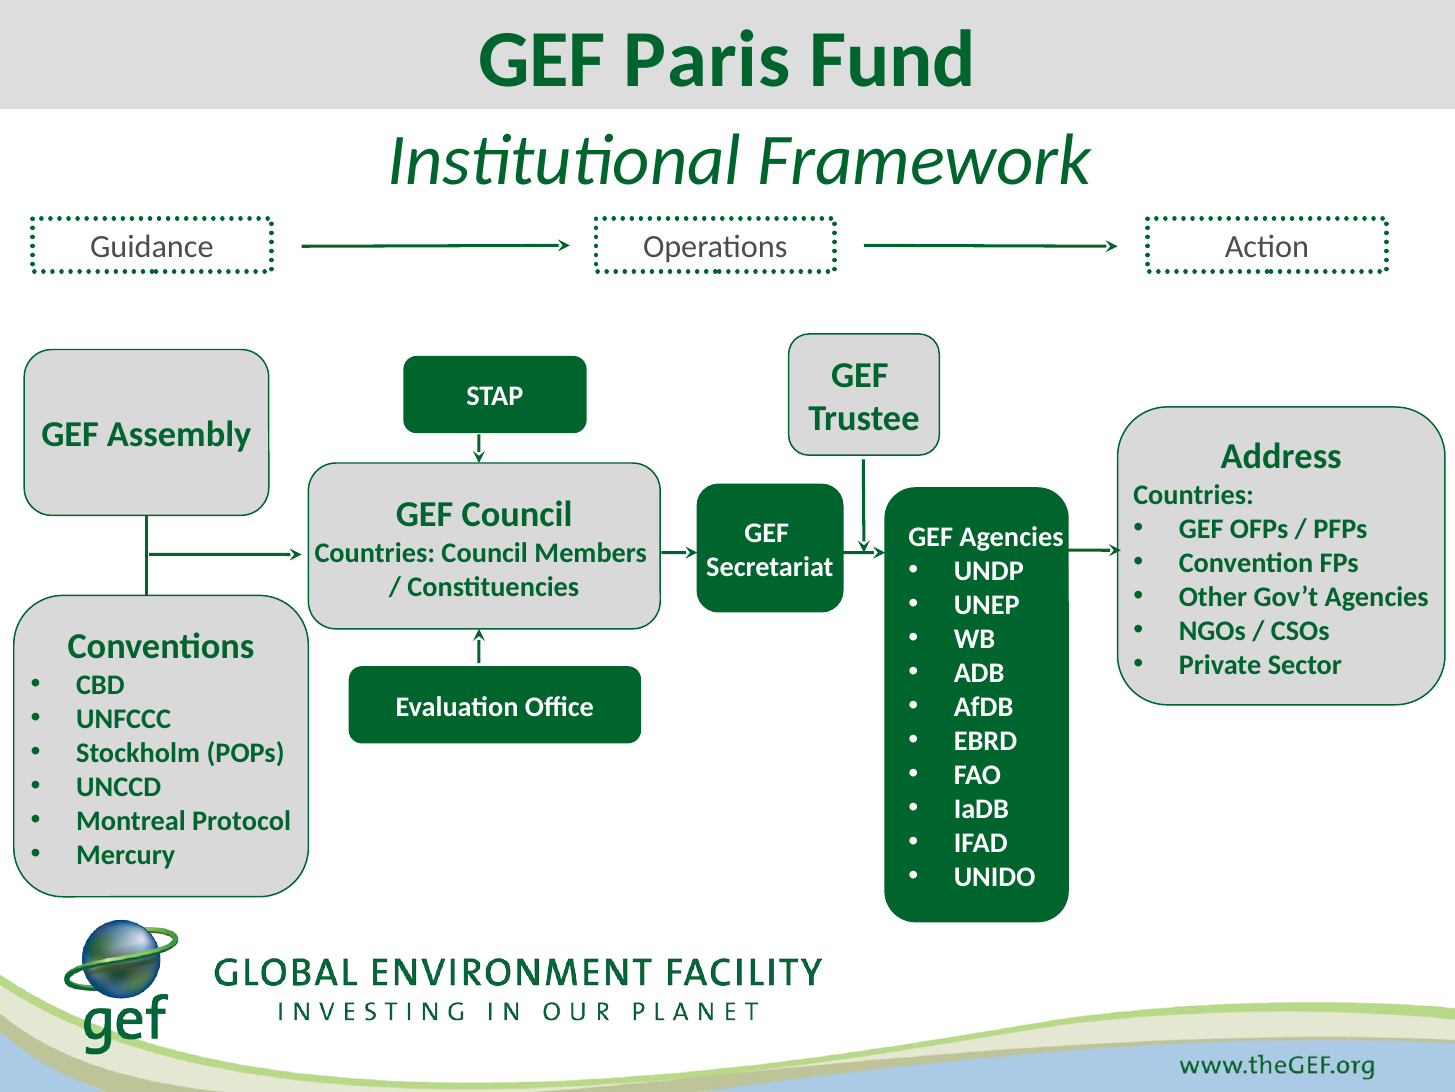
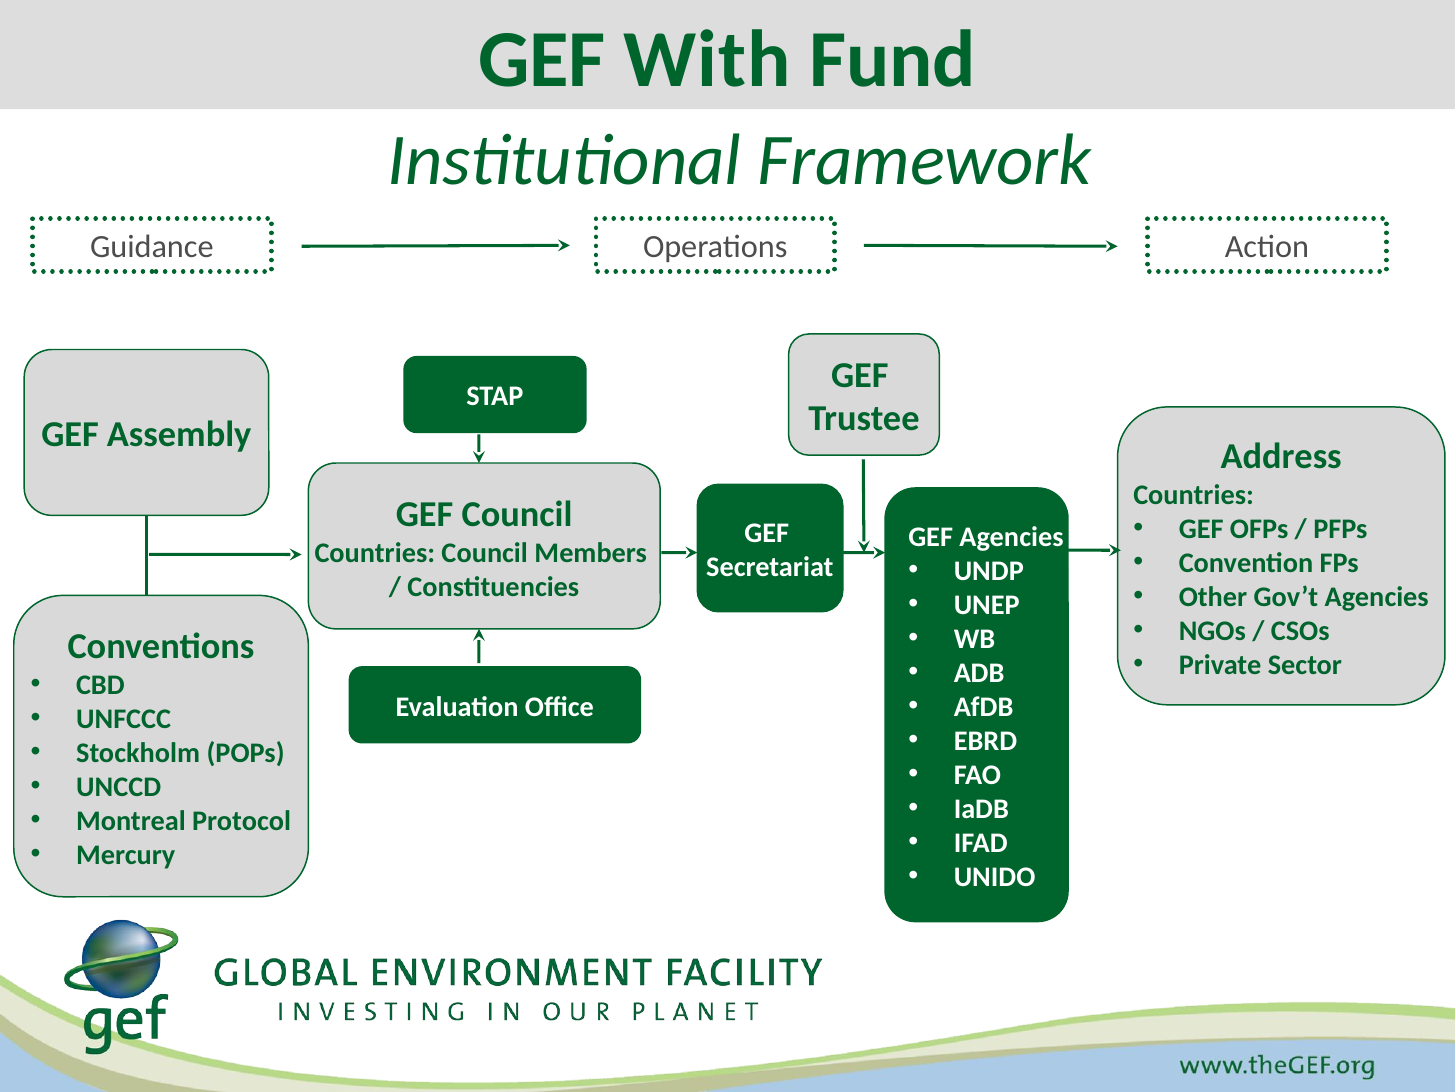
Paris: Paris -> With
